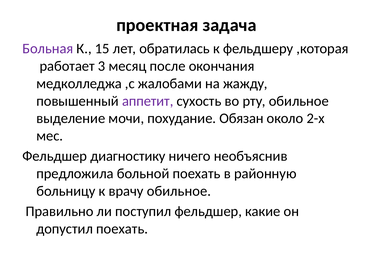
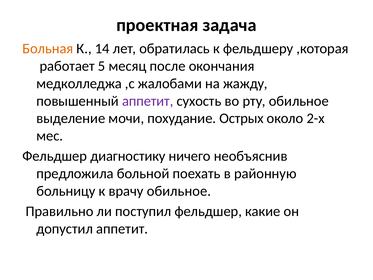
Больная colour: purple -> orange
15: 15 -> 14
3: 3 -> 5
Обязан: Обязан -> Острых
допустил поехать: поехать -> аппетит
